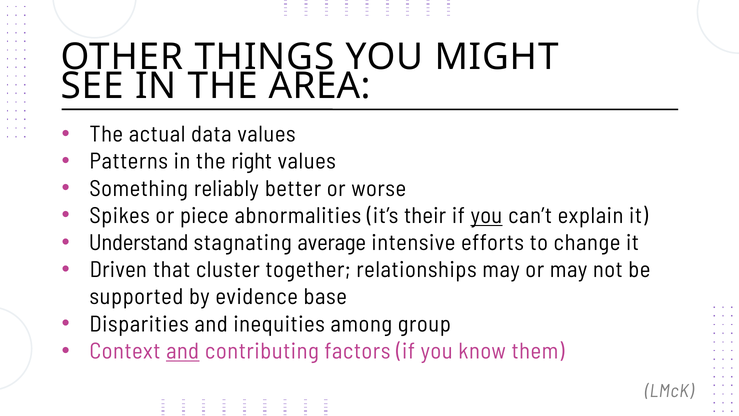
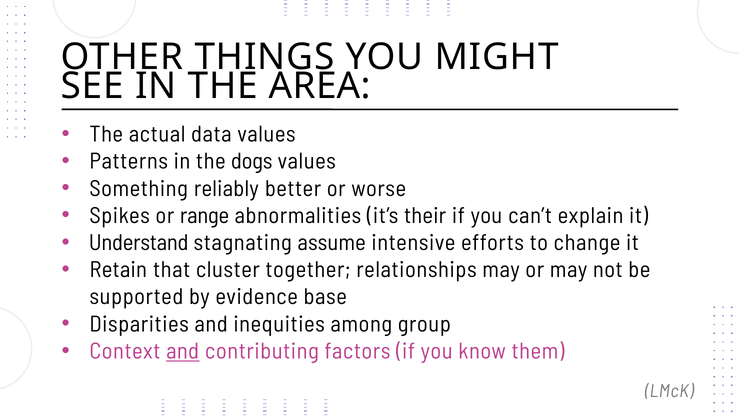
right: right -> dogs
piece: piece -> range
you at (486, 216) underline: present -> none
average: average -> assume
Driven: Driven -> Retain
